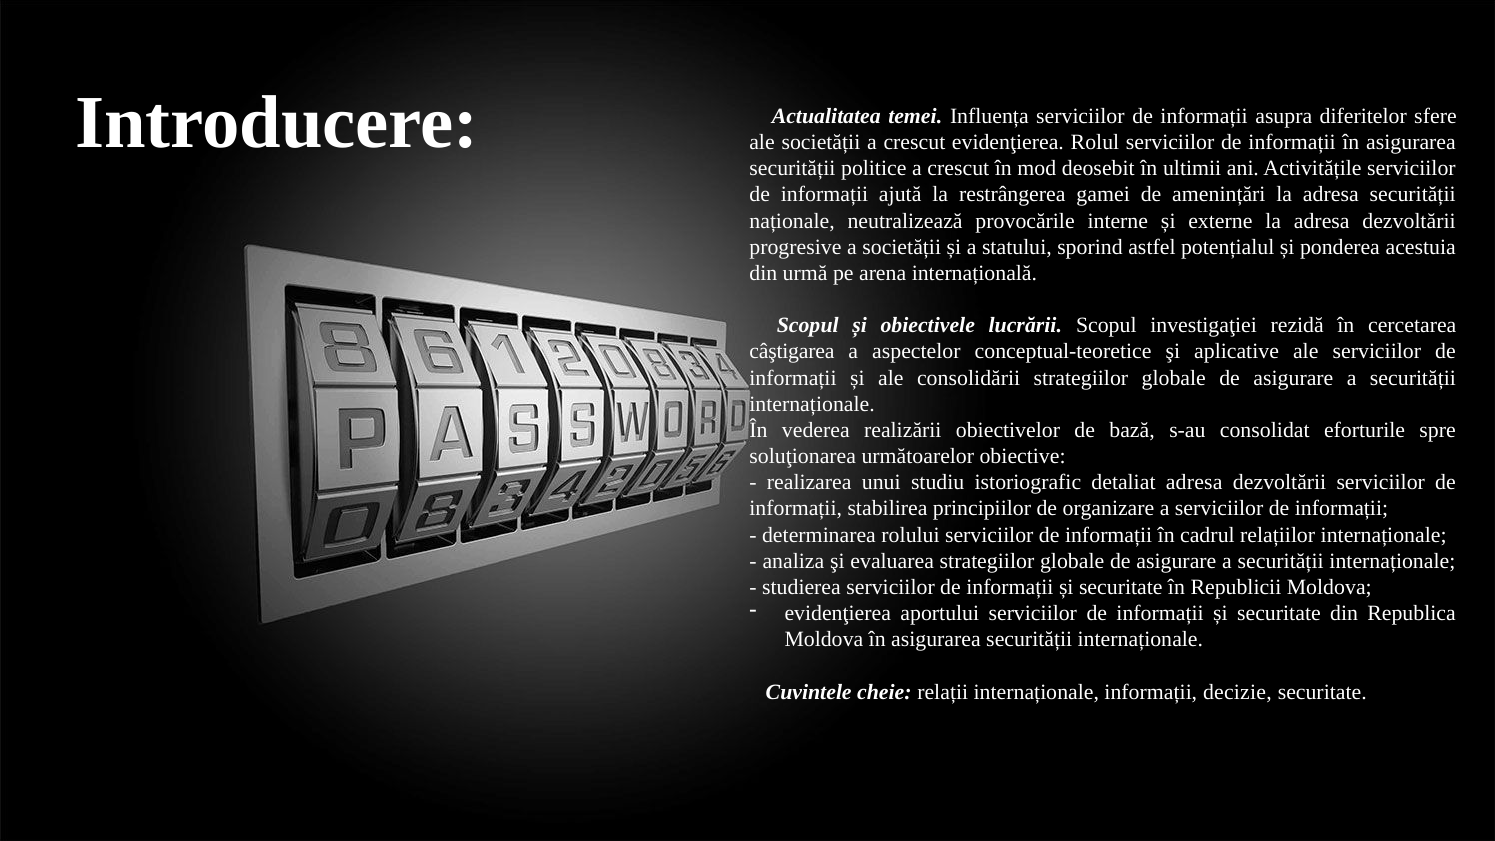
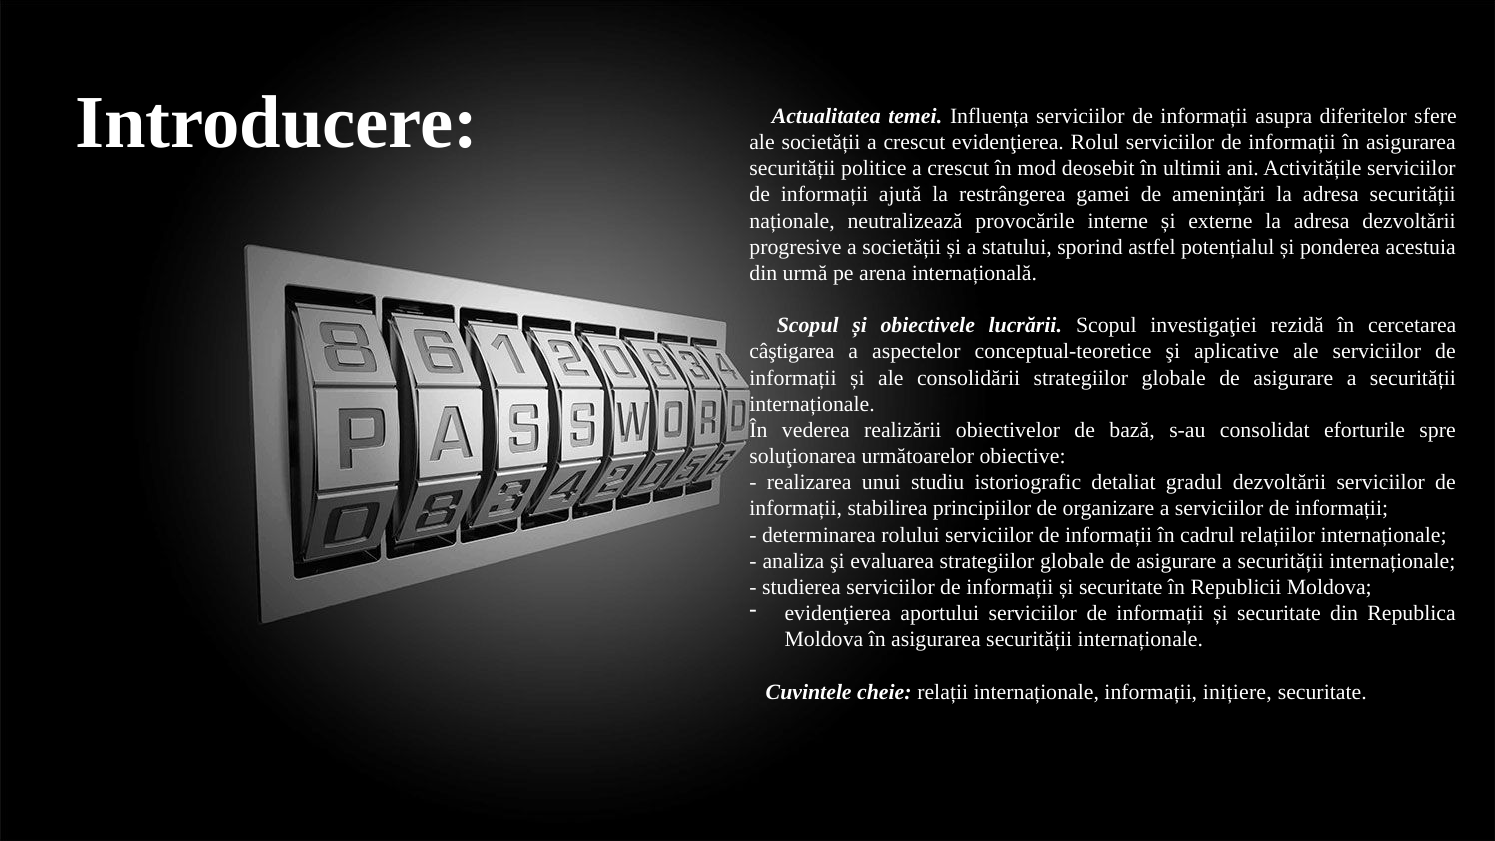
detaliat adresa: adresa -> gradul
decizie: decizie -> inițiere
